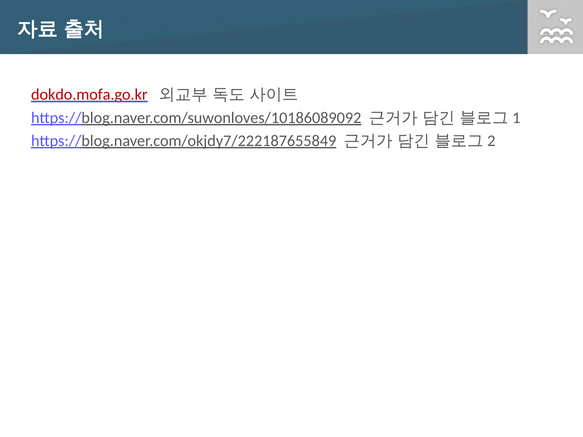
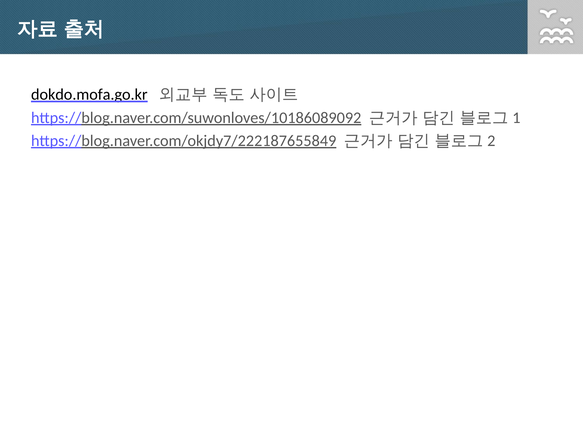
dokdo.mofa.go.kr colour: red -> black
